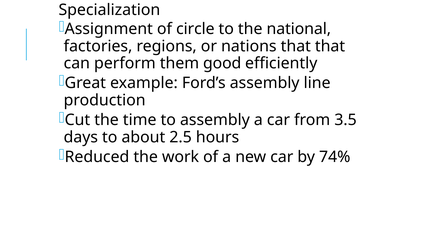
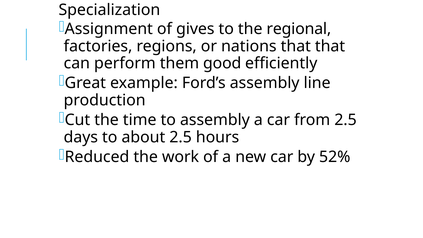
circle: circle -> gives
national: national -> regional
from 3.5: 3.5 -> 2.5
74%: 74% -> 52%
